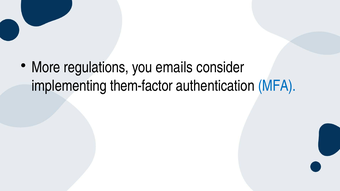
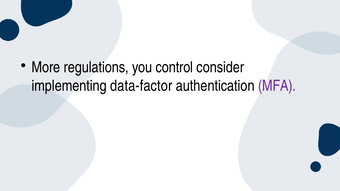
emails: emails -> control
them-factor: them-factor -> data-factor
MFA colour: blue -> purple
